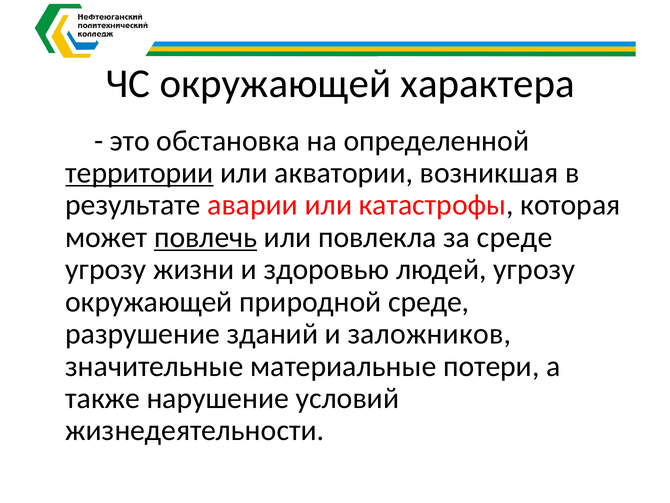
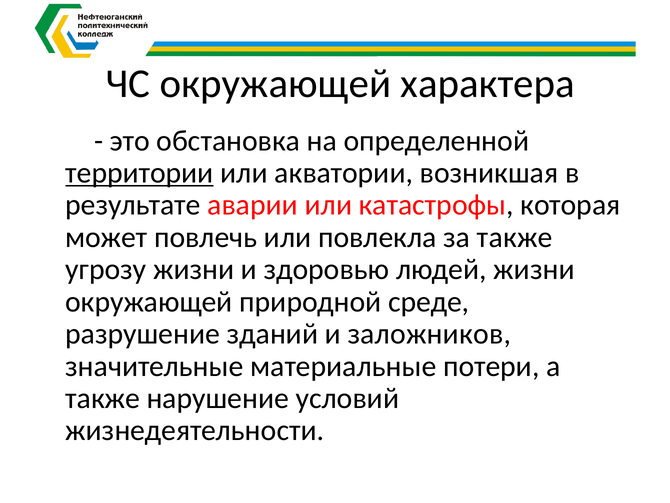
повлечь underline: present -> none
за среде: среде -> также
людей угрозу: угрозу -> жизни
